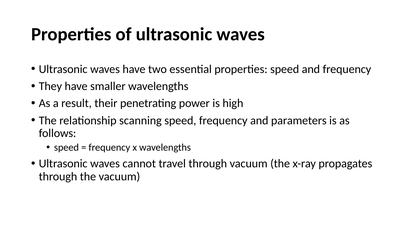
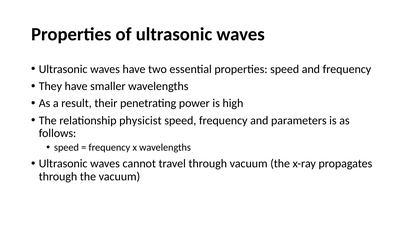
scanning: scanning -> physicist
